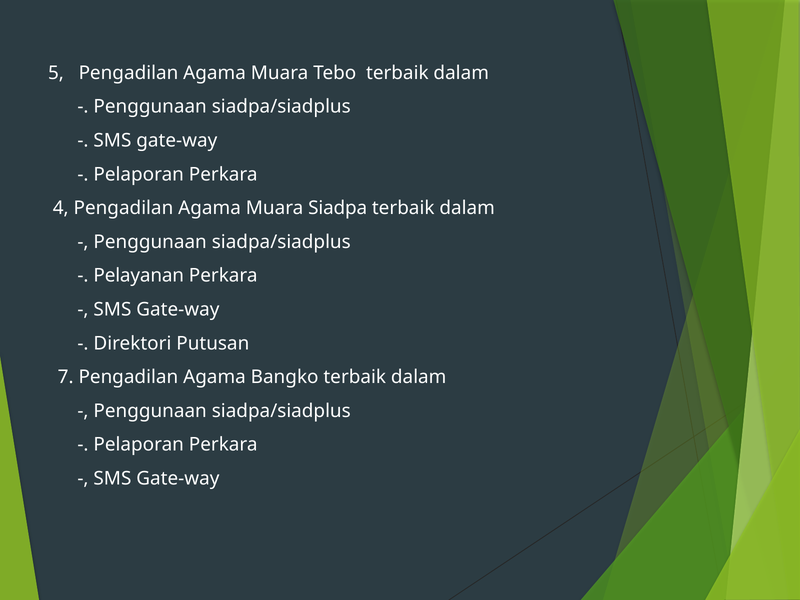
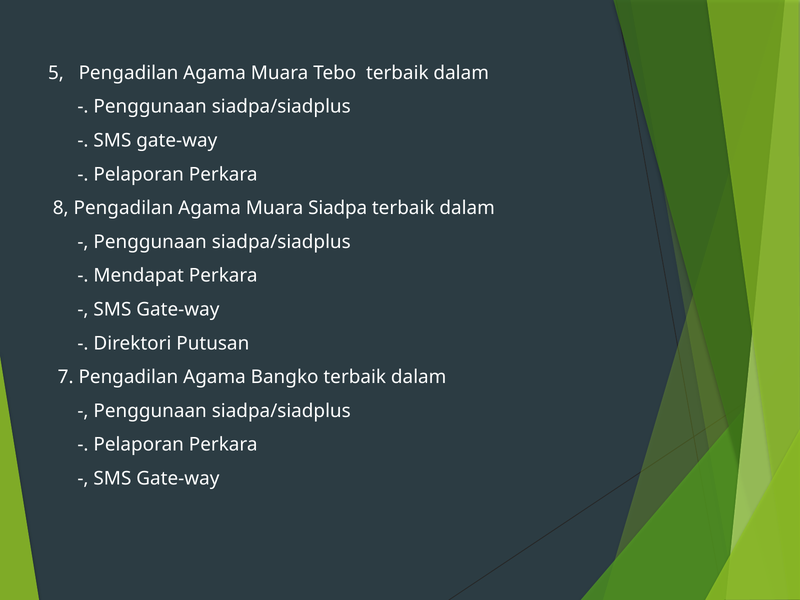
4: 4 -> 8
Pelayanan: Pelayanan -> Mendapat
